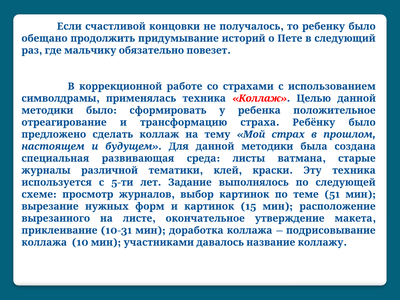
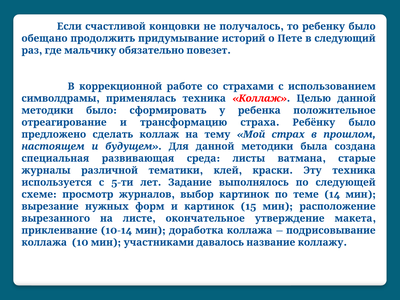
51: 51 -> 14
10-31: 10-31 -> 10-14
